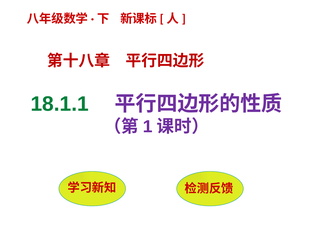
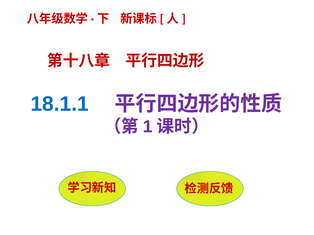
18.1.1 colour: green -> blue
